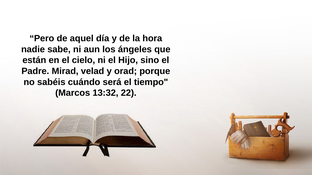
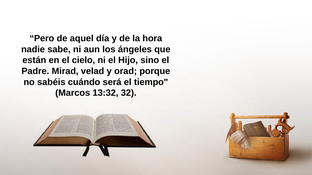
22: 22 -> 32
